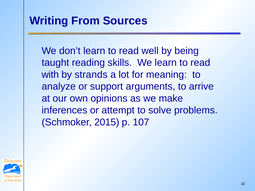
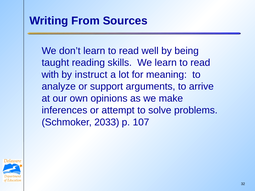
strands: strands -> instruct
2015: 2015 -> 2033
